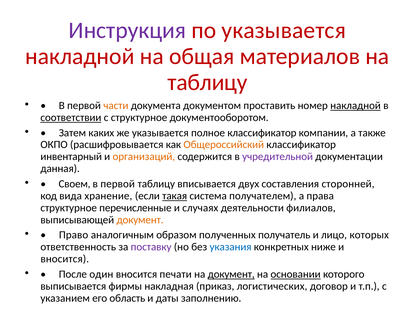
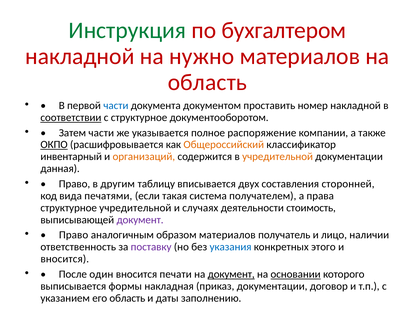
Инструкция colour: purple -> green
по указывается: указывается -> бухгалтером
общая: общая -> нужно
таблицу at (208, 82): таблицу -> область
части at (116, 106) colour: orange -> blue
накладной at (356, 106) underline: present -> none
Затем каких: каких -> части
полное классификатор: классификатор -> распоряжение
ОКПО underline: none -> present
учредительной at (278, 157) colour: purple -> orange
Своем at (75, 184): Своем -> Право
первой at (118, 184): первой -> другим
хранение: хранение -> печатями
такая underline: present -> none
структурное перечисленные: перечисленные -> учредительной
филиалов: филиалов -> стоимость
документ at (140, 220) colour: orange -> purple
образом полученных: полученных -> материалов
которых: которых -> наличии
ниже: ниже -> этого
фирмы: фирмы -> формы
приказ логистических: логистических -> документации
